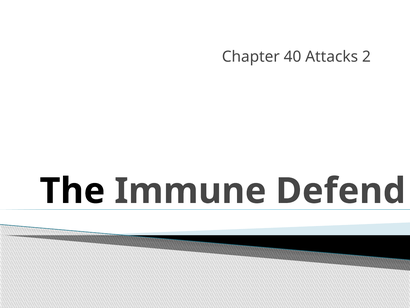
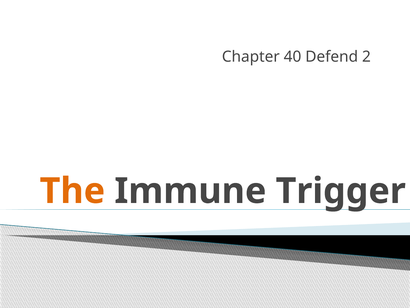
Attacks: Attacks -> Defend
The colour: black -> orange
Defend: Defend -> Trigger
